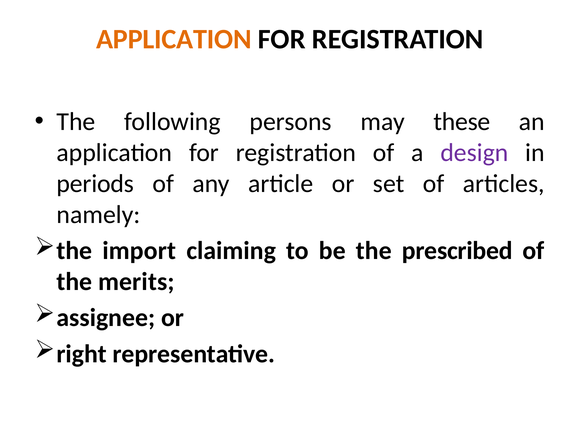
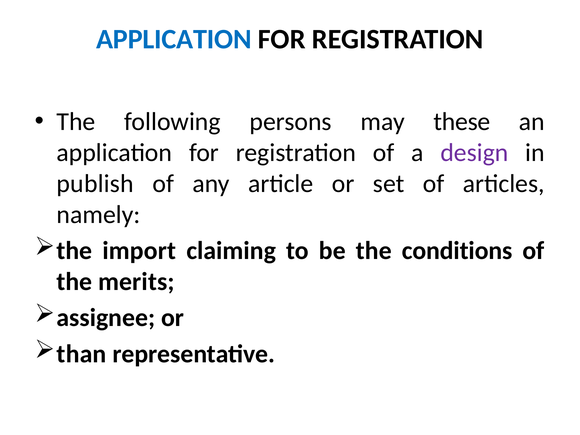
APPLICATION at (174, 39) colour: orange -> blue
periods: periods -> publish
prescribed: prescribed -> conditions
right: right -> than
